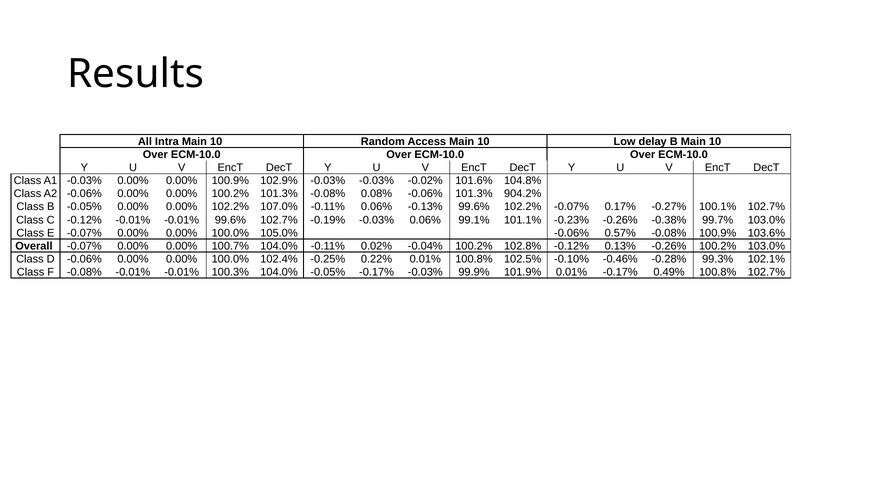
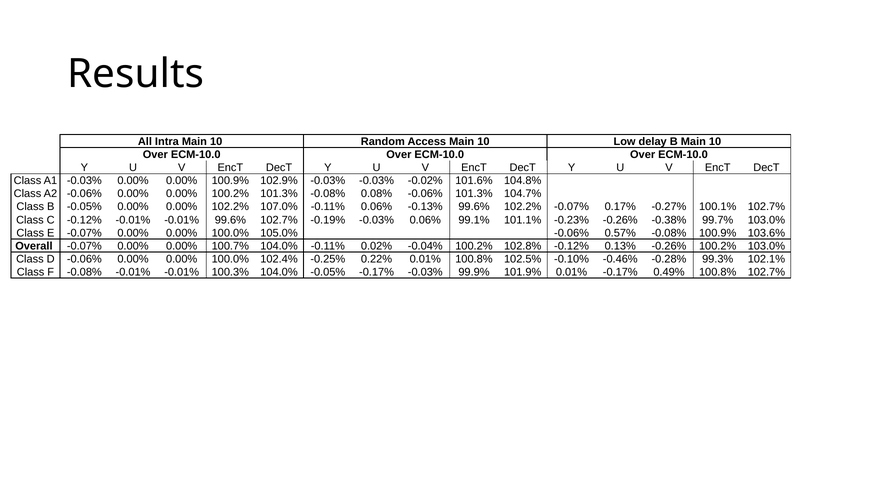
904.2%: 904.2% -> 104.7%
